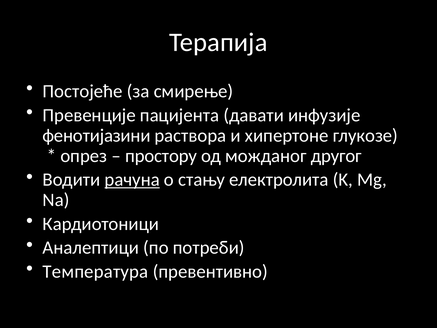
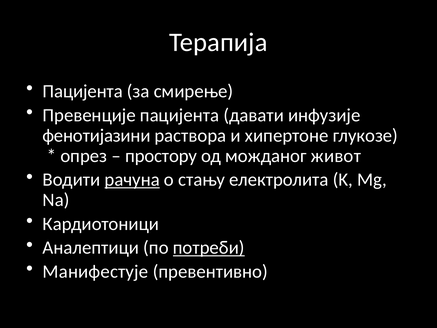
Постојеће at (83, 91): Постојеће -> Пацијента
другог: другог -> живот
потреби underline: none -> present
Температура: Температура -> Манифестује
